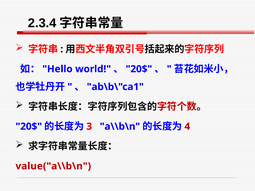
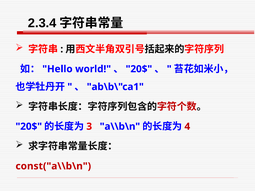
value("a\\b\n: value("a\\b\n -> const("a\\b\n
